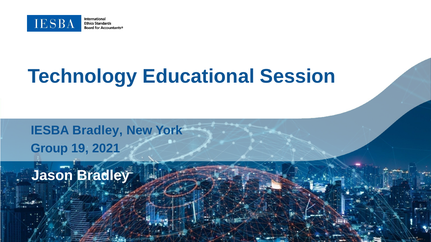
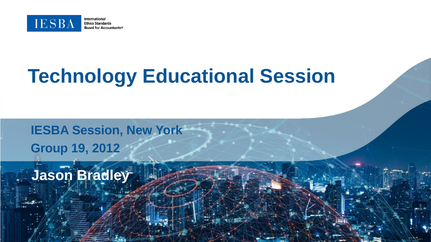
IESBA Bradley: Bradley -> Session
2021: 2021 -> 2012
